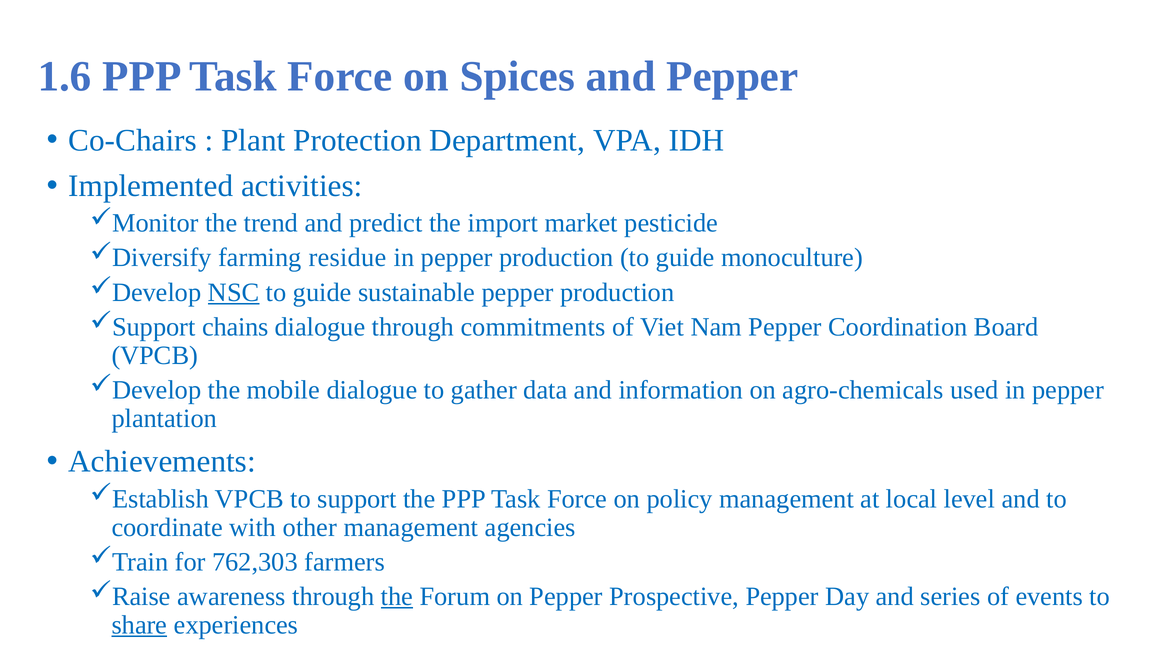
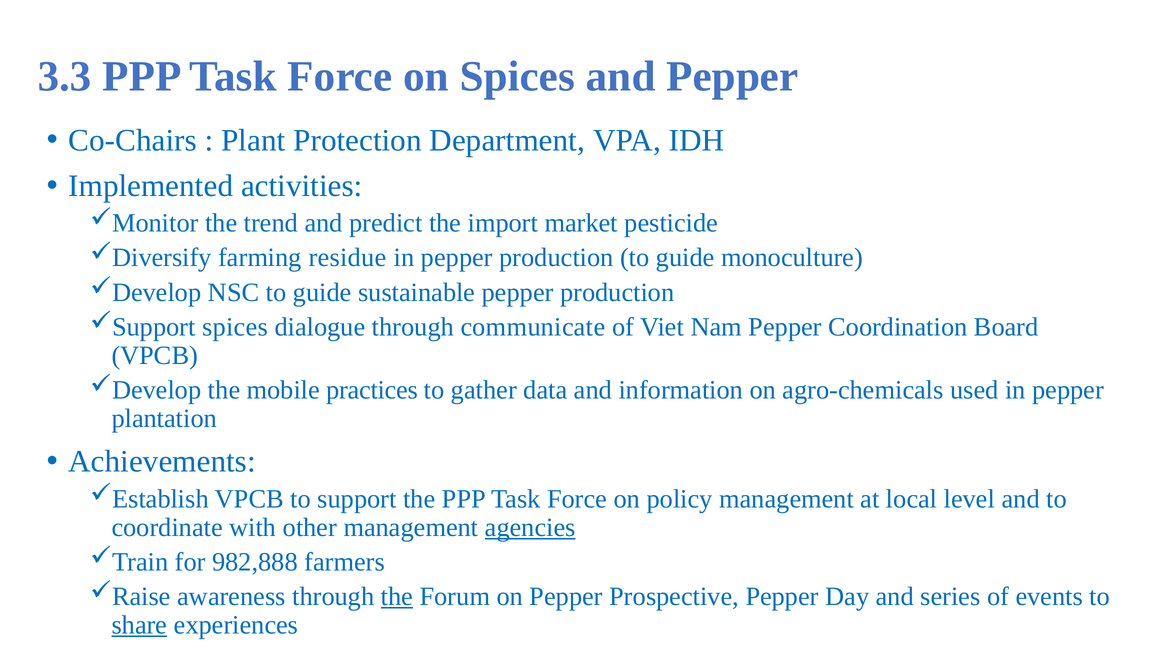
1.6: 1.6 -> 3.3
NSC underline: present -> none
chains at (235, 327): chains -> spices
commitments: commitments -> communicate
mobile dialogue: dialogue -> practices
agencies underline: none -> present
762,303: 762,303 -> 982,888
